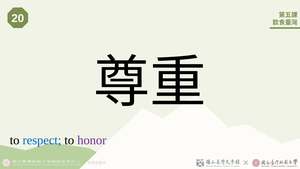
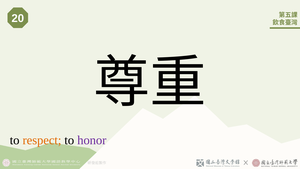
respect colour: blue -> orange
